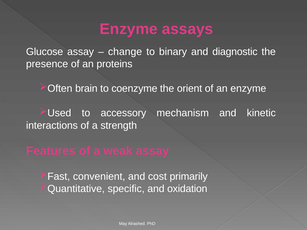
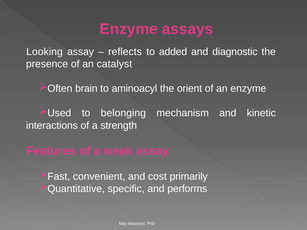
Glucose: Glucose -> Looking
change: change -> reflects
binary: binary -> added
proteins: proteins -> catalyst
coenzyme: coenzyme -> aminoacyl
accessory: accessory -> belonging
oxidation: oxidation -> performs
